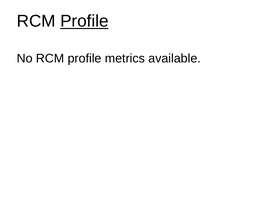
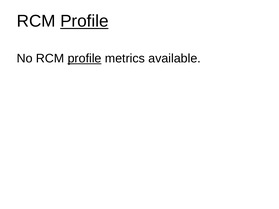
profile at (85, 59) underline: none -> present
